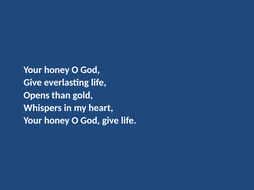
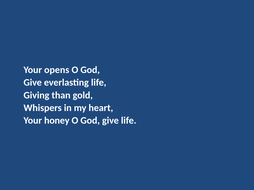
honey at (57, 70): honey -> opens
Opens: Opens -> Giving
